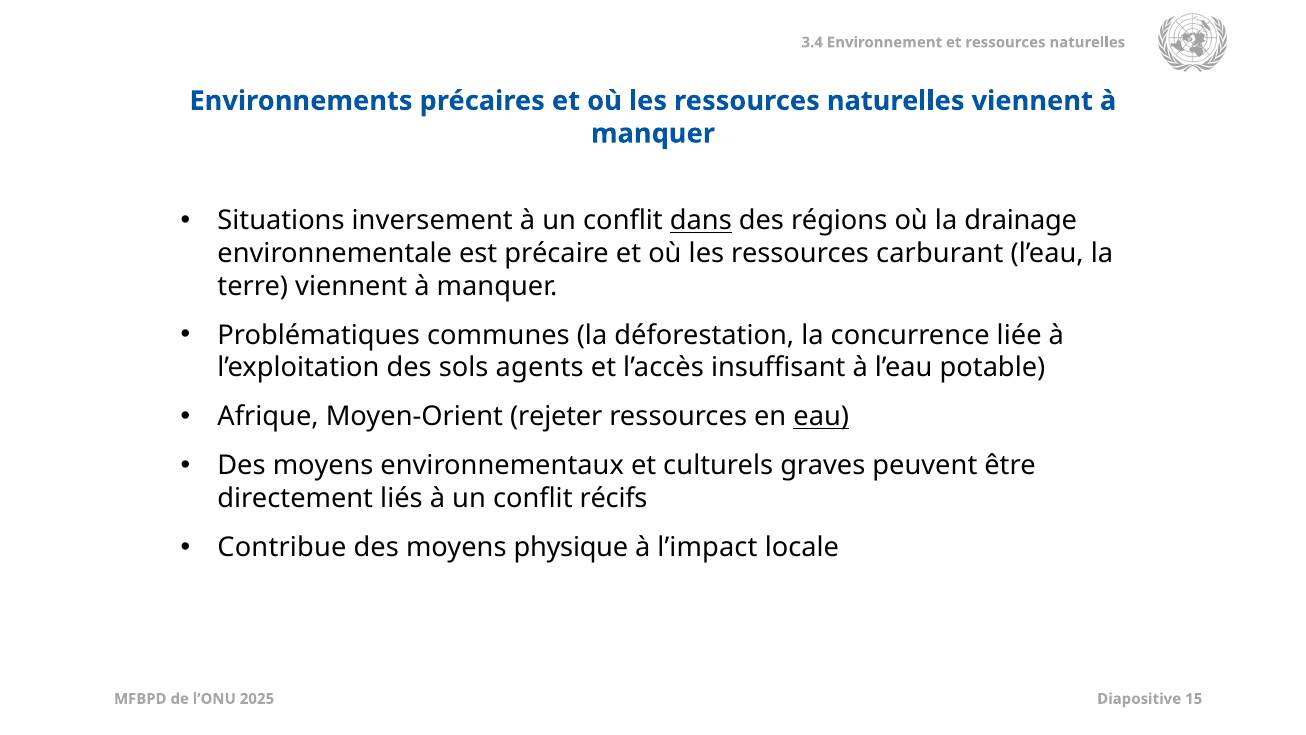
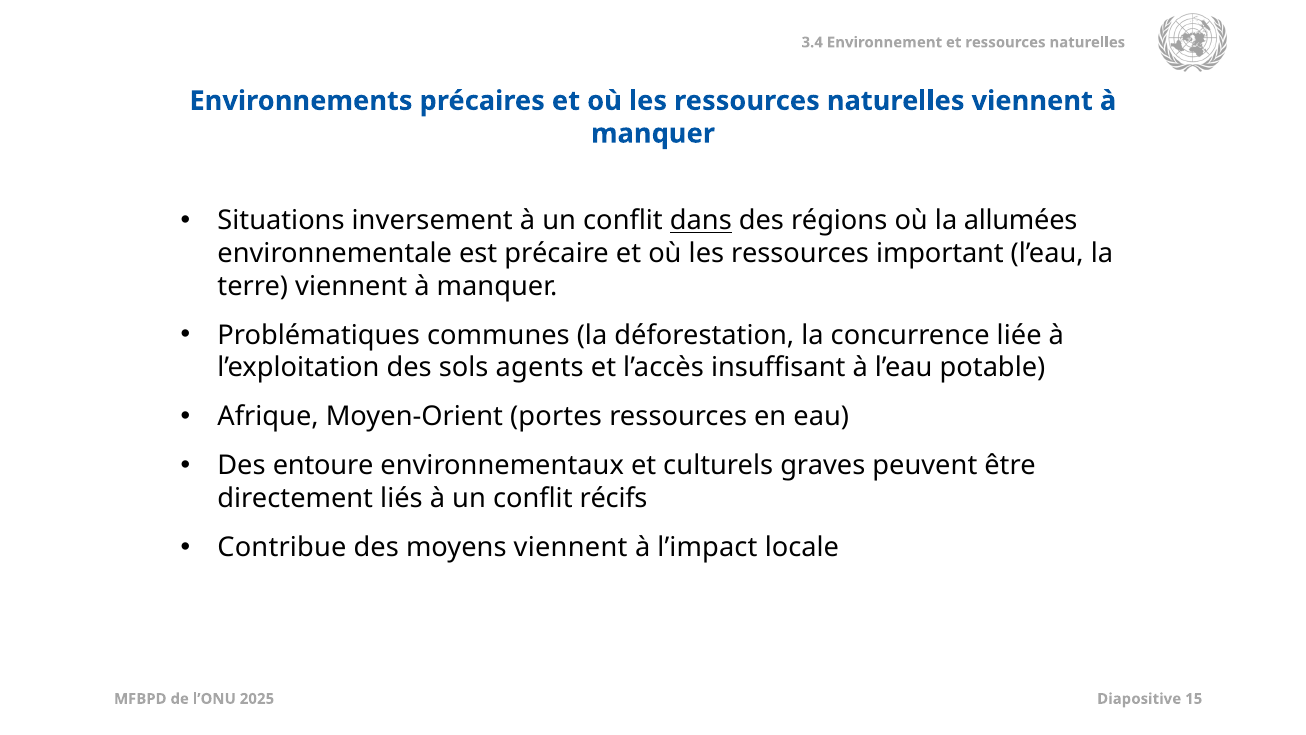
drainage: drainage -> allumées
carburant: carburant -> important
rejeter: rejeter -> portes
eau underline: present -> none
moyens at (323, 466): moyens -> entoure
moyens physique: physique -> viennent
